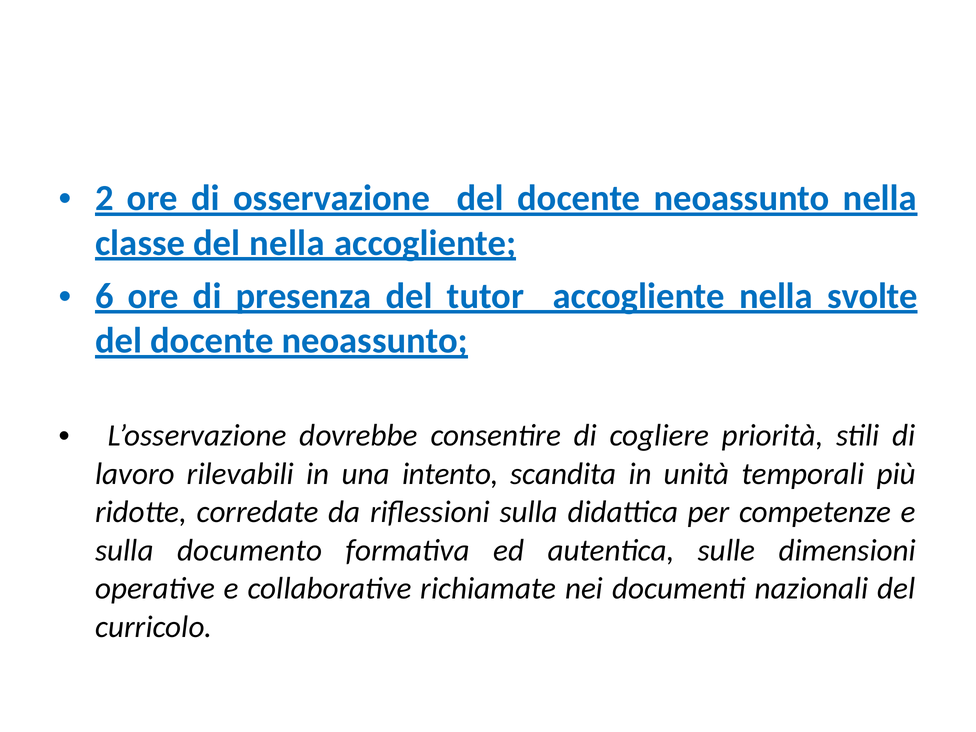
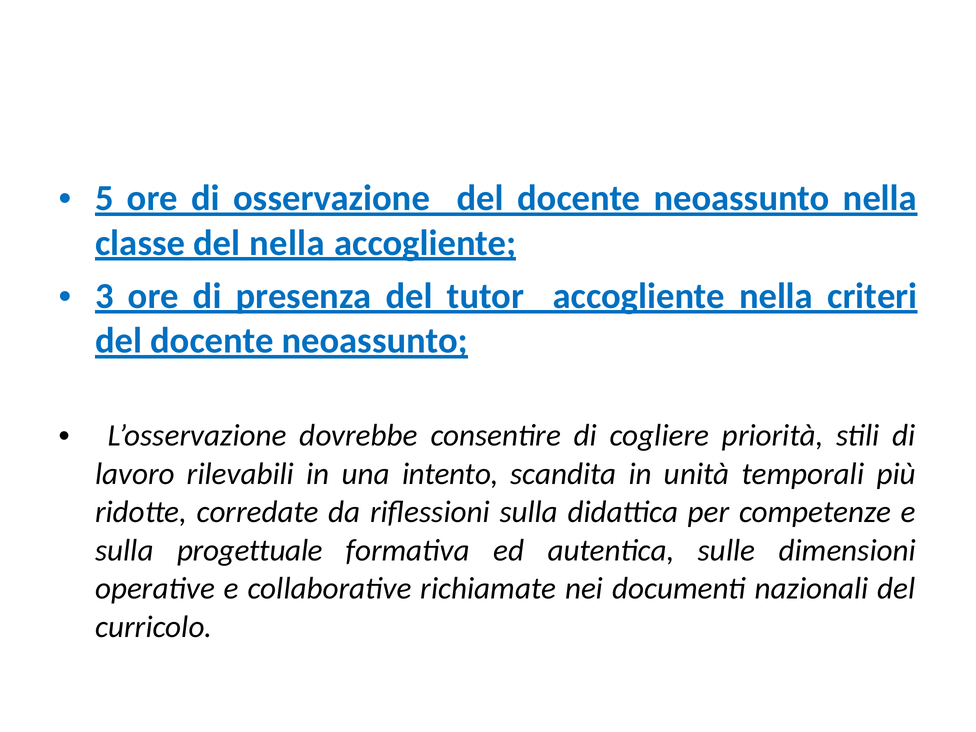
2: 2 -> 5
6: 6 -> 3
svolte: svolte -> criteri
documento: documento -> progettuale
